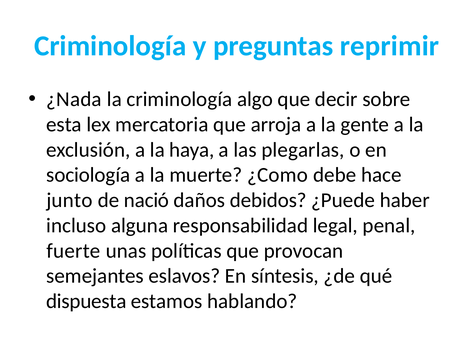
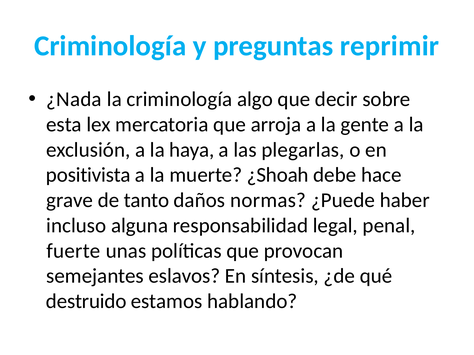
sociología: sociología -> positivista
¿Como: ¿Como -> ¿Shoah
junto: junto -> grave
nació: nació -> tanto
debidos: debidos -> normas
dispuesta: dispuesta -> destruido
